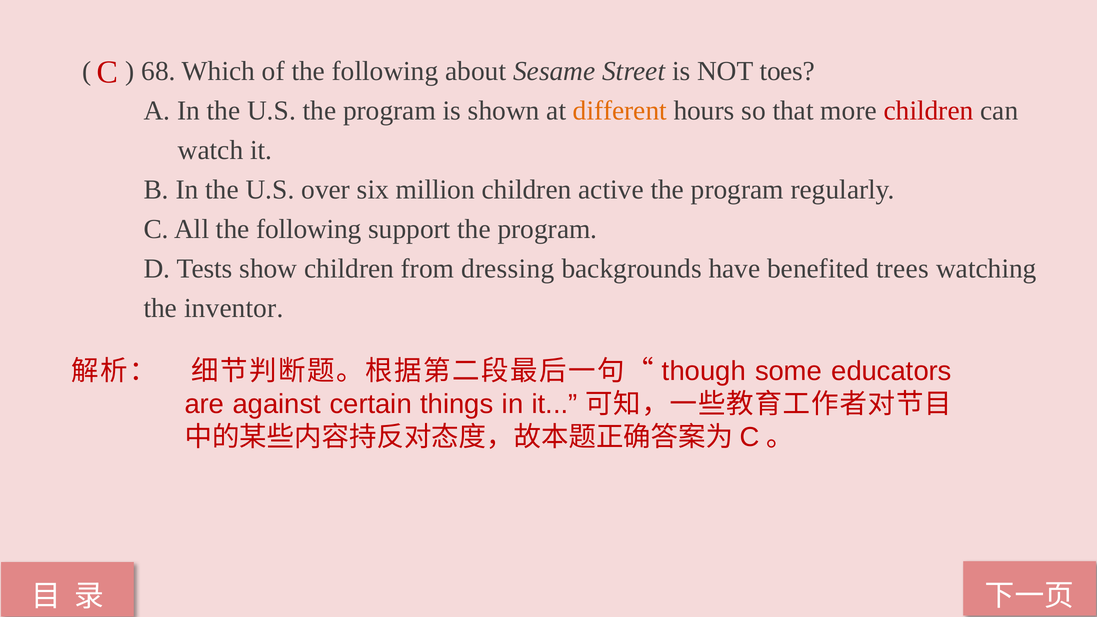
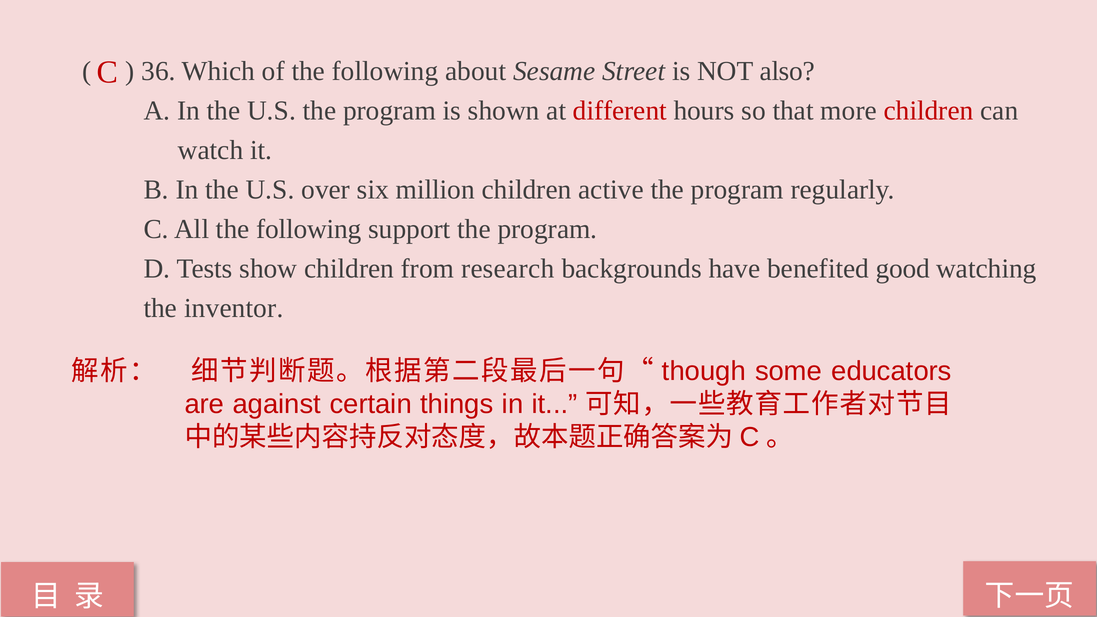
68: 68 -> 36
toes: toes -> also
different colour: orange -> red
dressing: dressing -> research
trees: trees -> good
